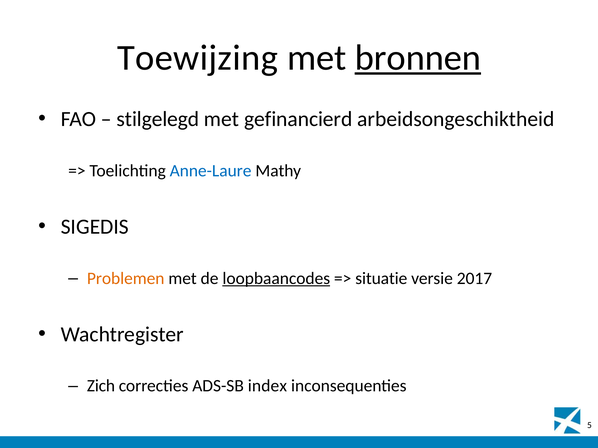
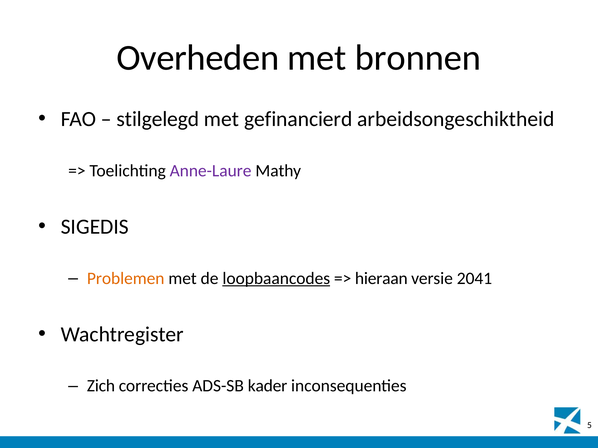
Toewijzing: Toewijzing -> Overheden
bronnen underline: present -> none
Anne-Laure colour: blue -> purple
situatie: situatie -> hieraan
2017: 2017 -> 2041
index: index -> kader
